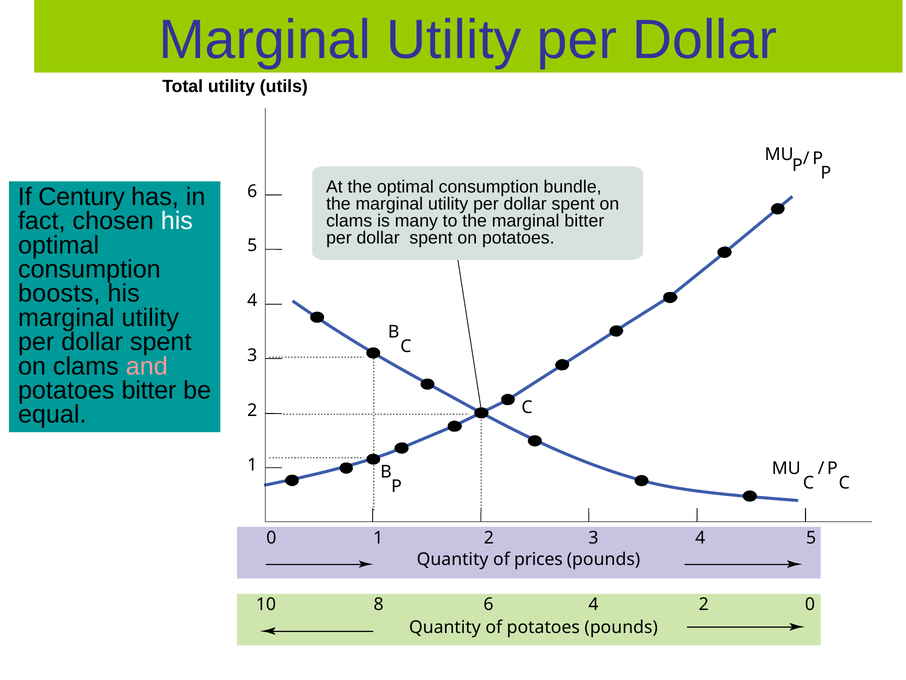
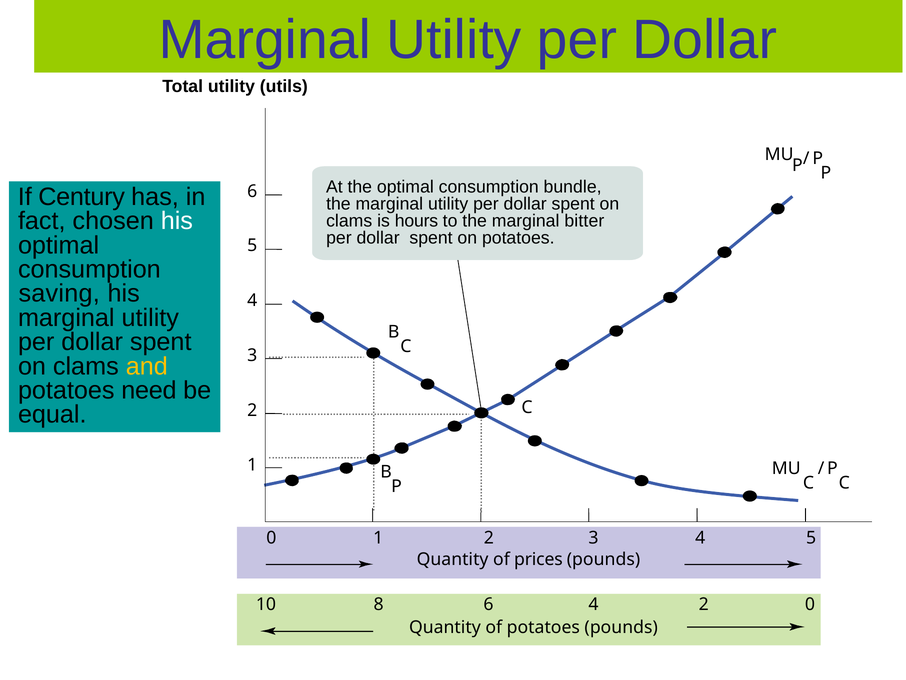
many: many -> hours
boosts: boosts -> saving
and colour: pink -> yellow
potatoes bitter: bitter -> need
